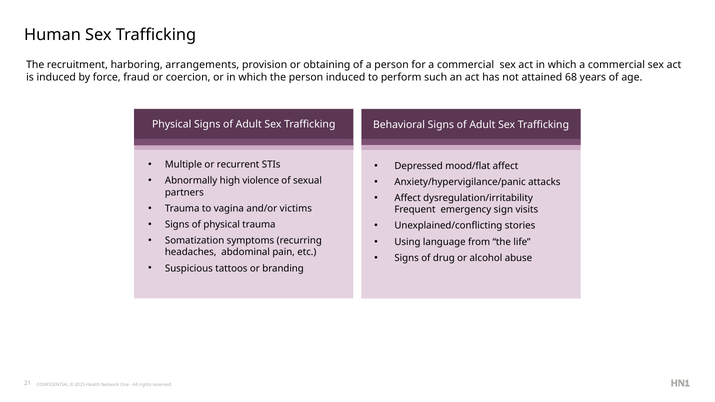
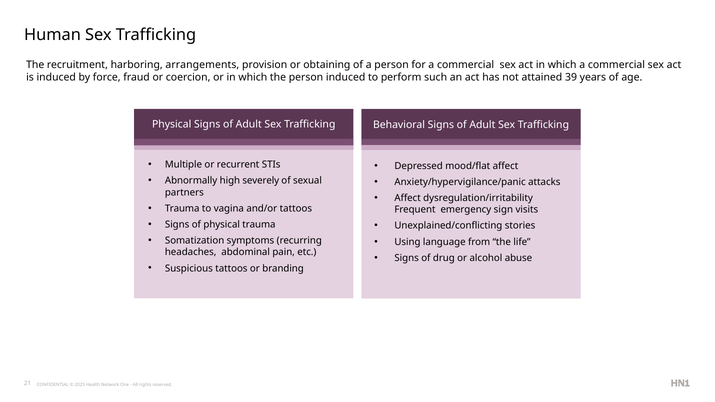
68: 68 -> 39
violence: violence -> severely
and/or victims: victims -> tattoos
